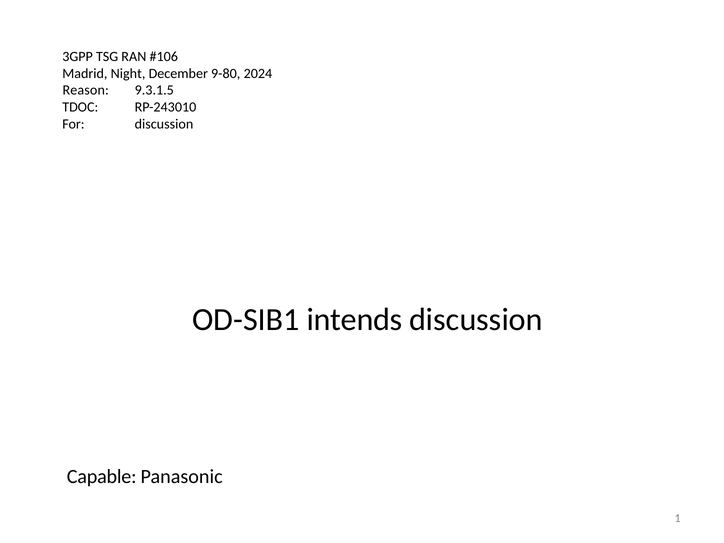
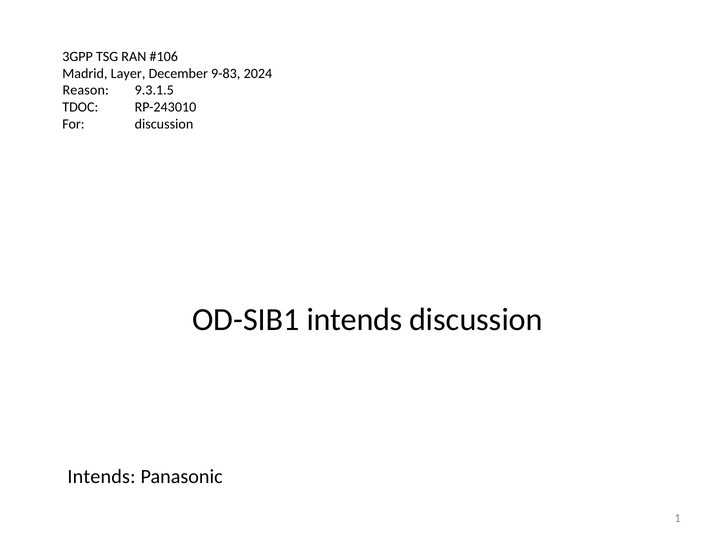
Night: Night -> Layer
9-80: 9-80 -> 9-83
Capable at (102, 477): Capable -> Intends
